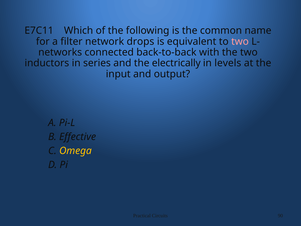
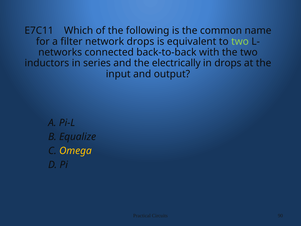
two at (240, 41) colour: pink -> light green
in levels: levels -> drops
Effective: Effective -> Equalize
